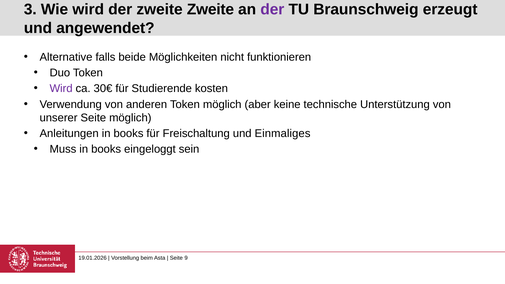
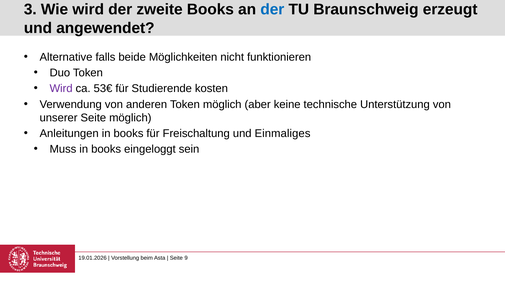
zweite Zweite: Zweite -> Books
der at (272, 9) colour: purple -> blue
30€: 30€ -> 53€
